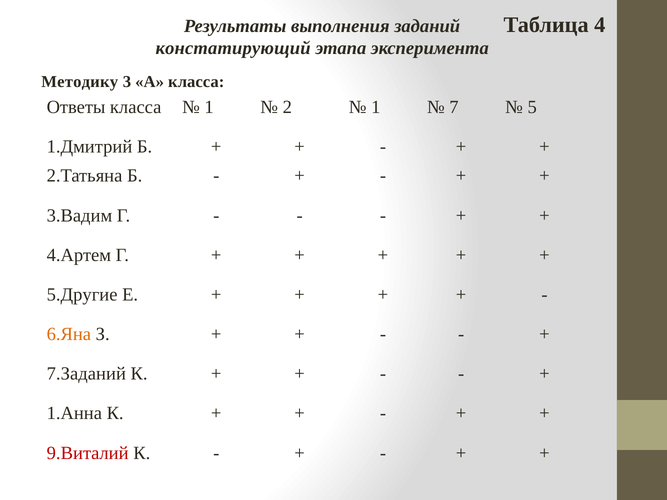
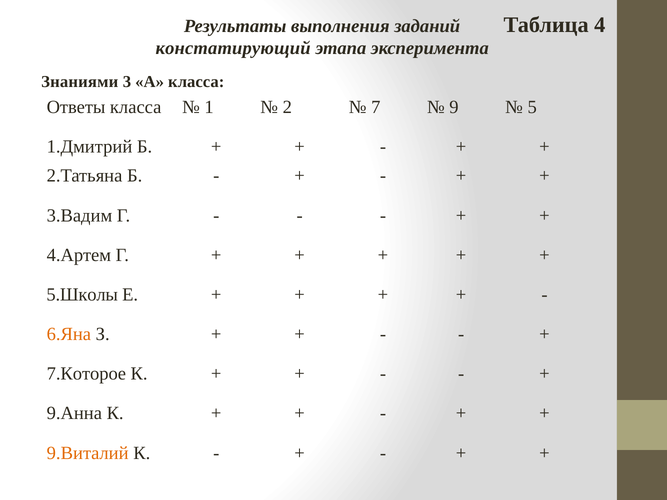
Методику: Методику -> Знаниями
1 at (376, 107): 1 -> 7
7: 7 -> 9
5.Другие: 5.Другие -> 5.Школы
7.Заданий: 7.Заданий -> 7.Которое
1.Анна: 1.Анна -> 9.Анна
9.Виталий colour: red -> orange
